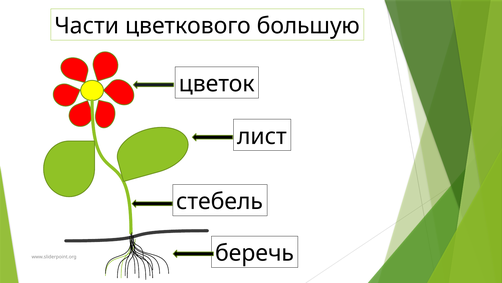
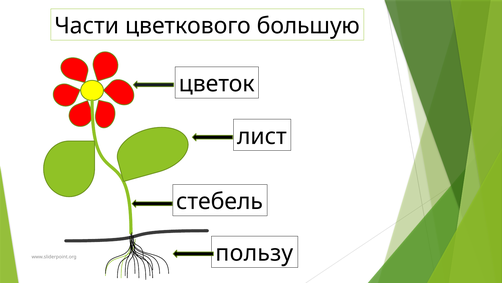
беречь: беречь -> пользу
